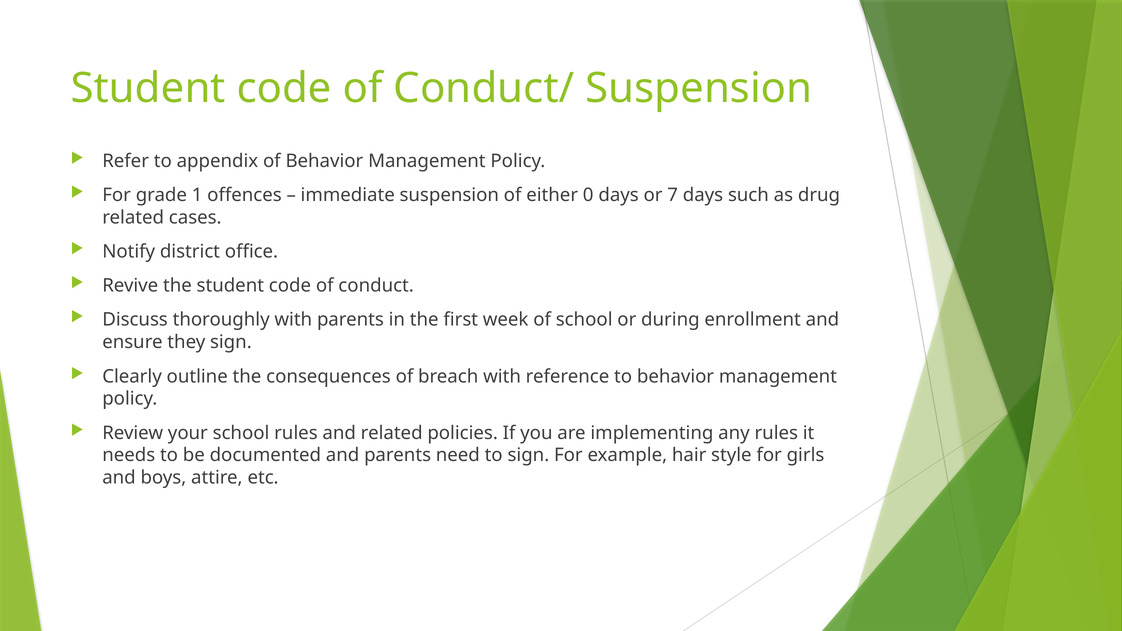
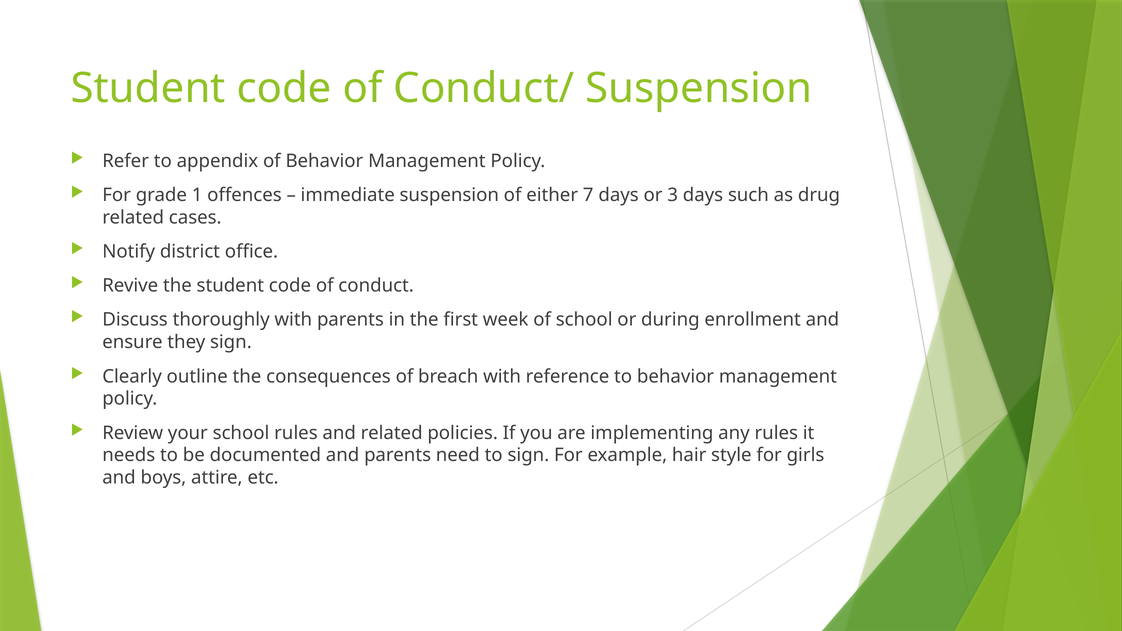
0: 0 -> 7
7: 7 -> 3
